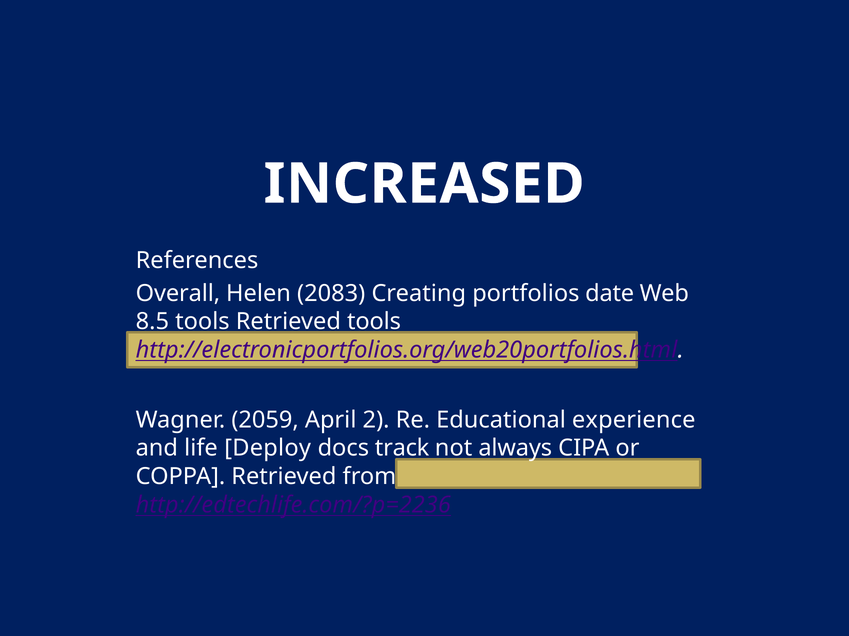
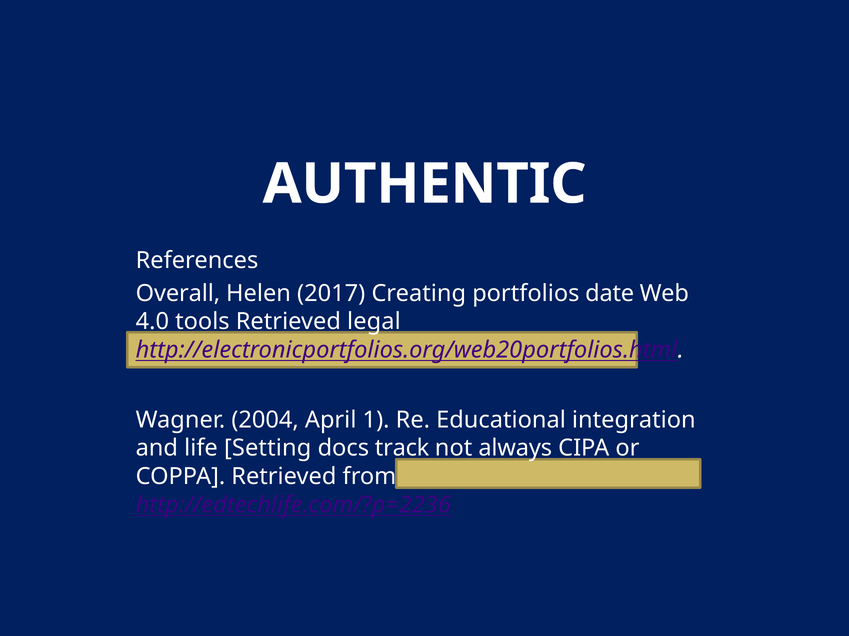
INCREASED: INCREASED -> AUTHENTIC
2083: 2083 -> 2017
8.5: 8.5 -> 4.0
Retrieved tools: tools -> legal
2059: 2059 -> 2004
2: 2 -> 1
experience: experience -> integration
Deploy: Deploy -> Setting
